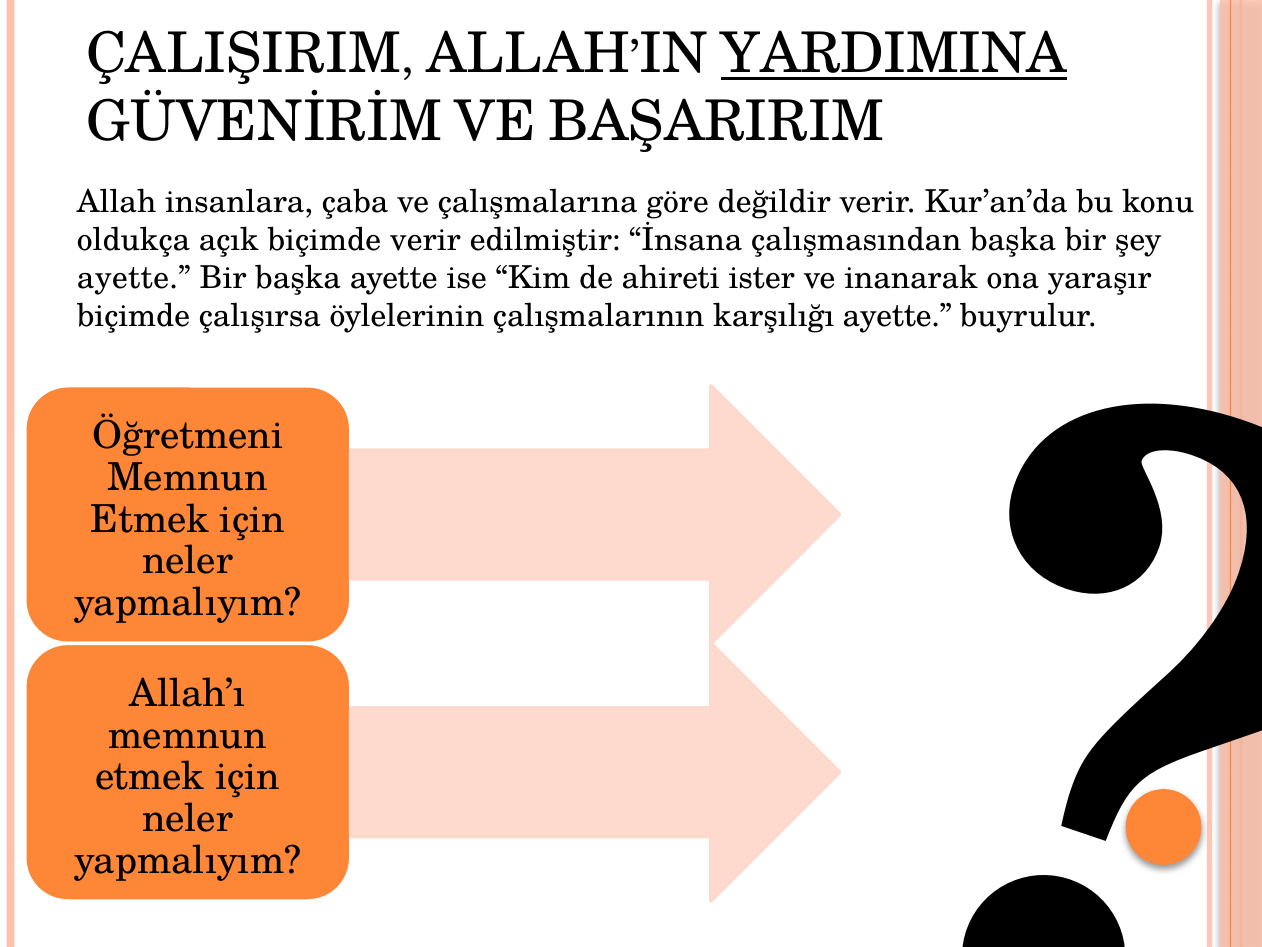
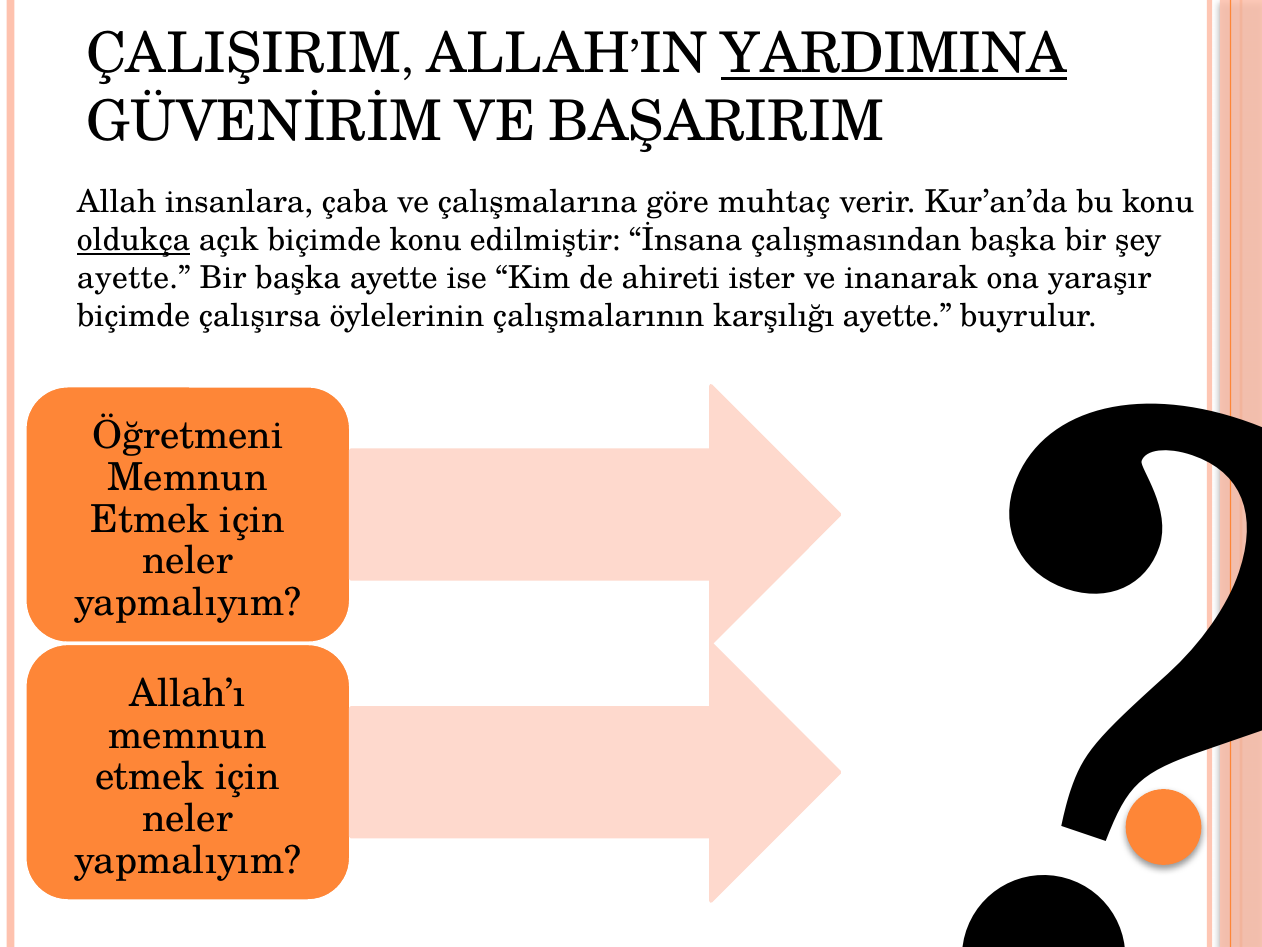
değildir: değildir -> muhtaç
oldukça underline: none -> present
biçimde verir: verir -> konu
